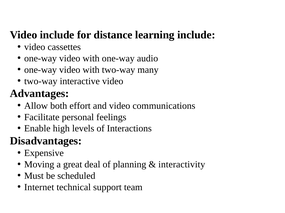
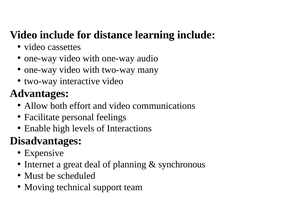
Moving: Moving -> Internet
interactivity: interactivity -> synchronous
Internet: Internet -> Moving
